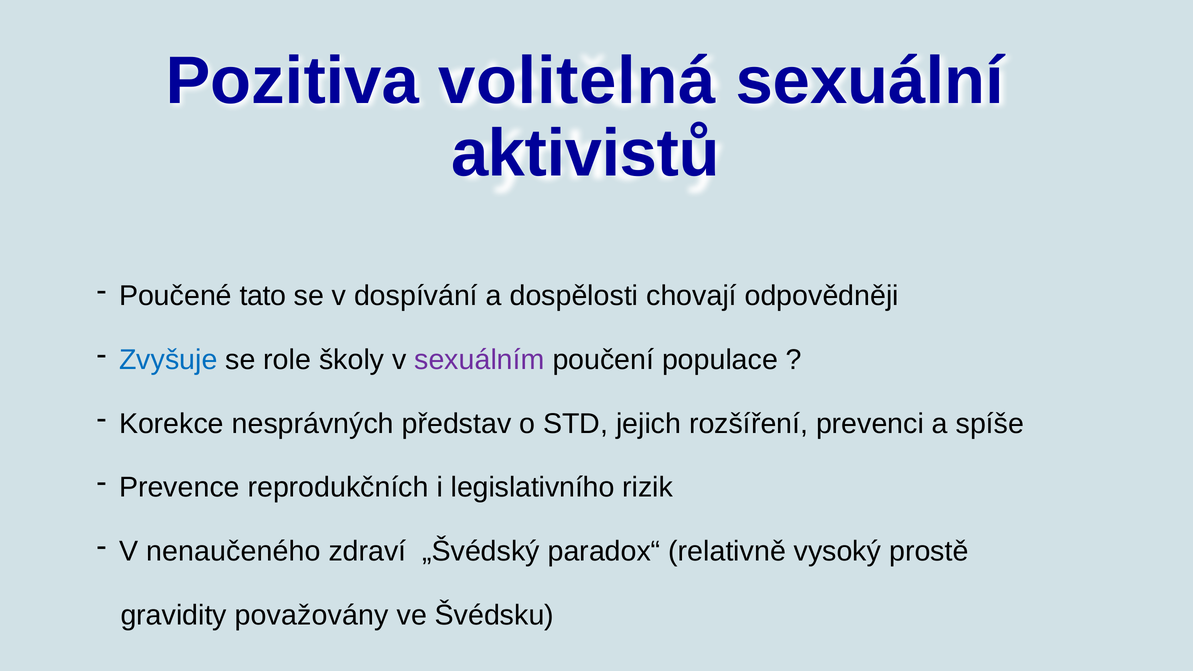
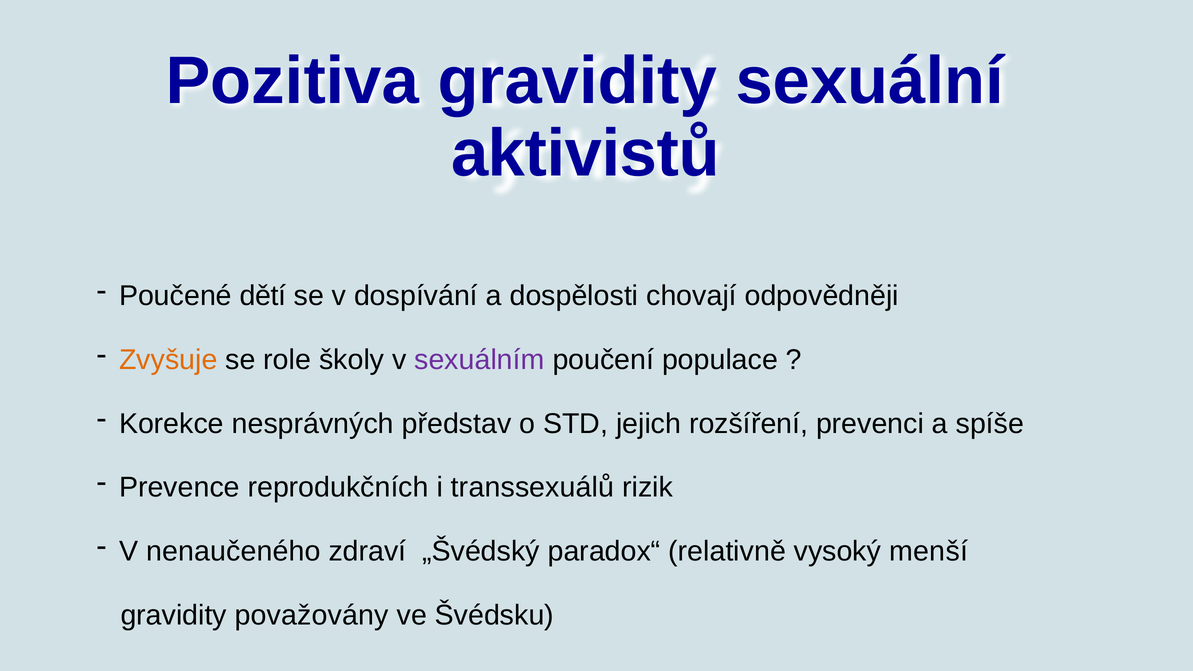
Pozitiva volitelná: volitelná -> gravidity
tato: tato -> dětí
Zvyšuje colour: blue -> orange
legislativního: legislativního -> transsexuálů
prostě: prostě -> menší
